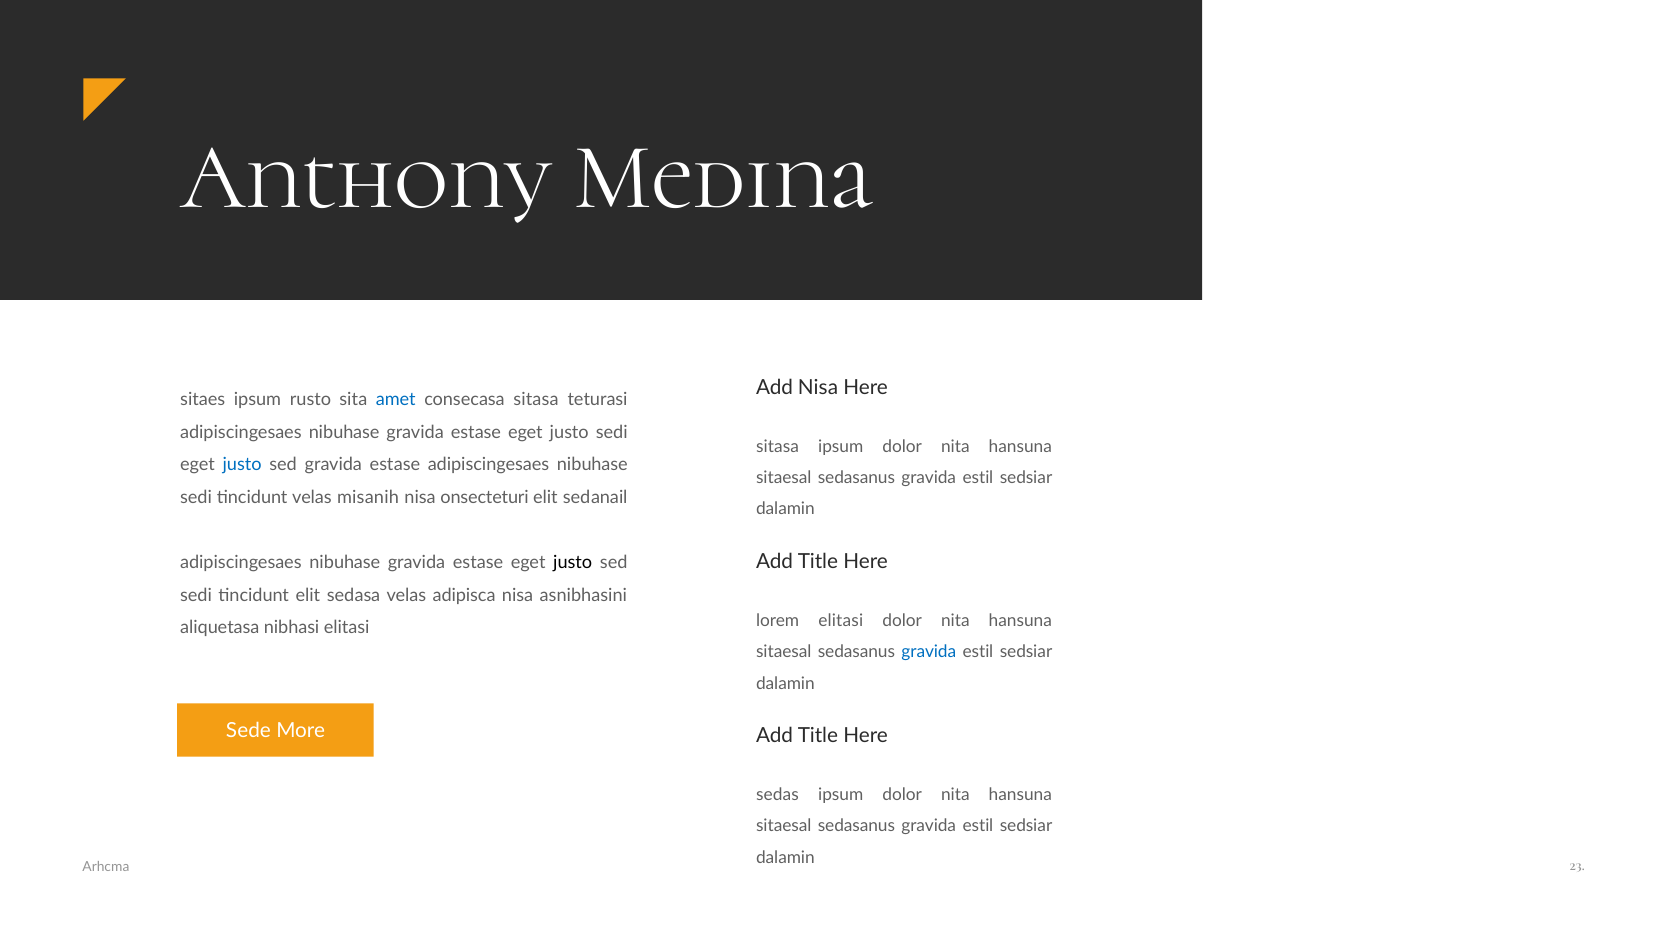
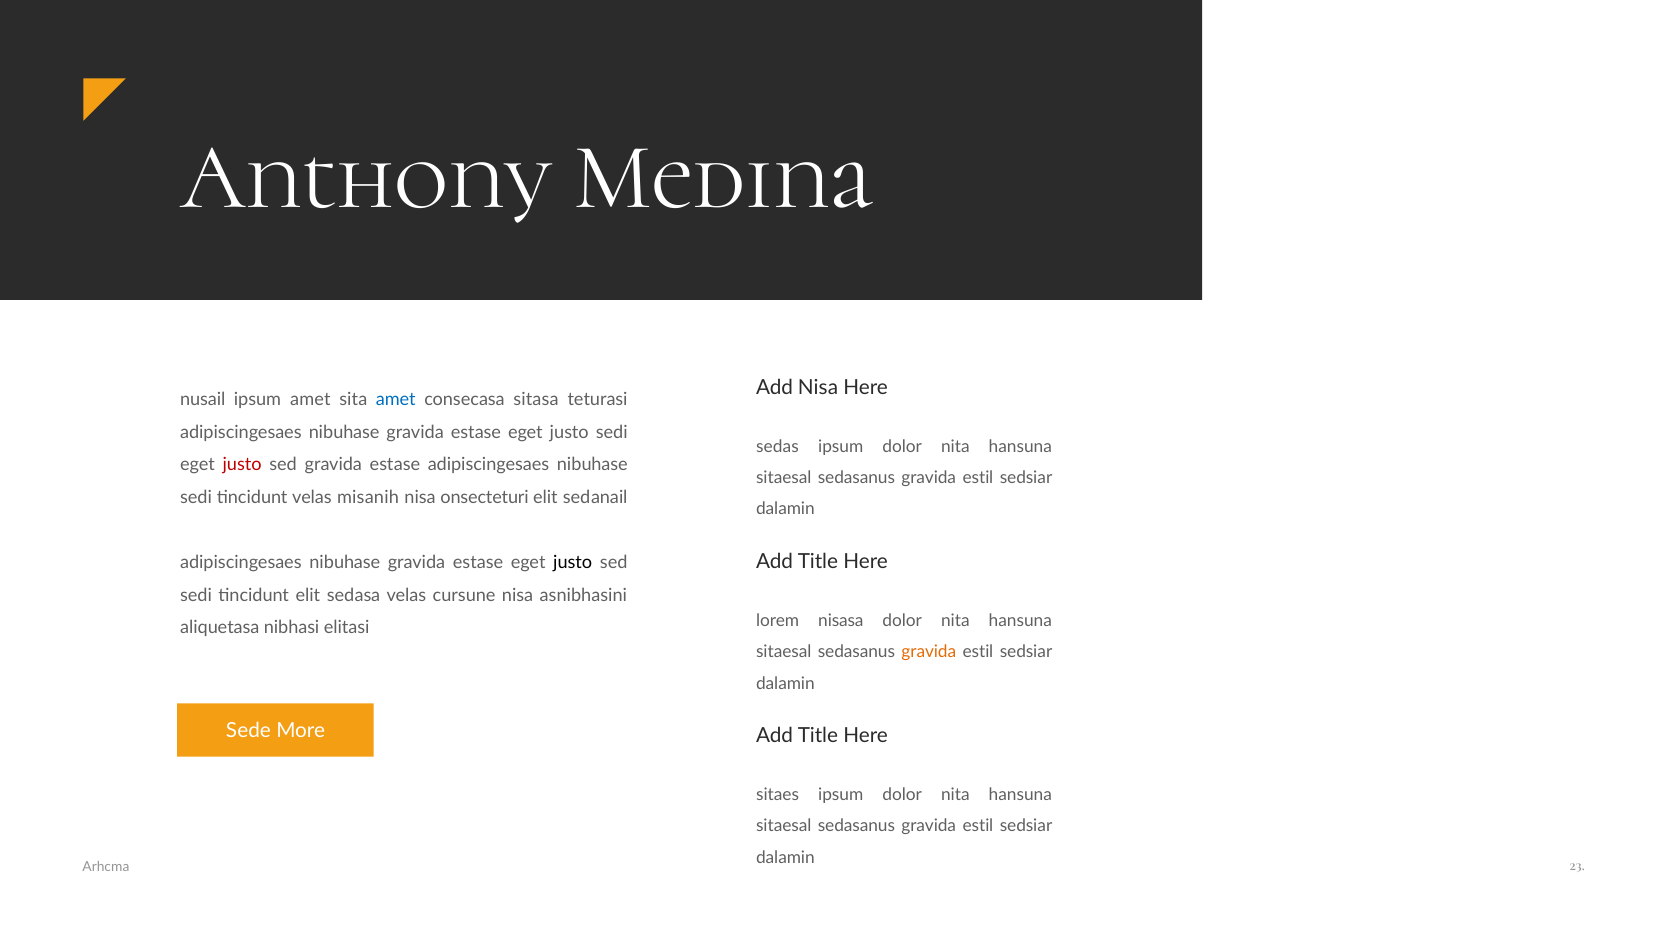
sitaes: sitaes -> nusail
ipsum rusto: rusto -> amet
sitasa at (778, 447): sitasa -> sedas
justo at (242, 465) colour: blue -> red
adipisca: adipisca -> cursune
lorem elitasi: elitasi -> nisasa
gravida at (929, 652) colour: blue -> orange
sedas: sedas -> sitaes
